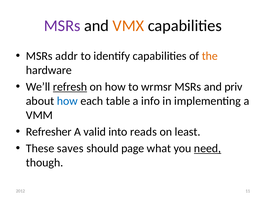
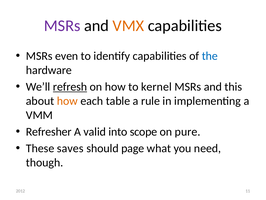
addr: addr -> even
the colour: orange -> blue
wrmsr: wrmsr -> kernel
priv: priv -> this
how at (67, 101) colour: blue -> orange
info: info -> rule
reads: reads -> scope
least: least -> pure
need underline: present -> none
